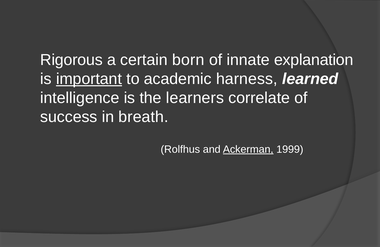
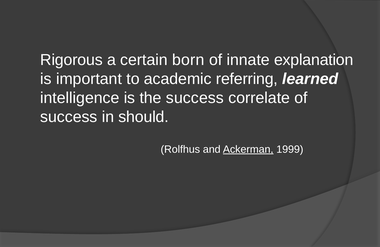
important underline: present -> none
harness: harness -> referring
the learners: learners -> success
breath: breath -> should
